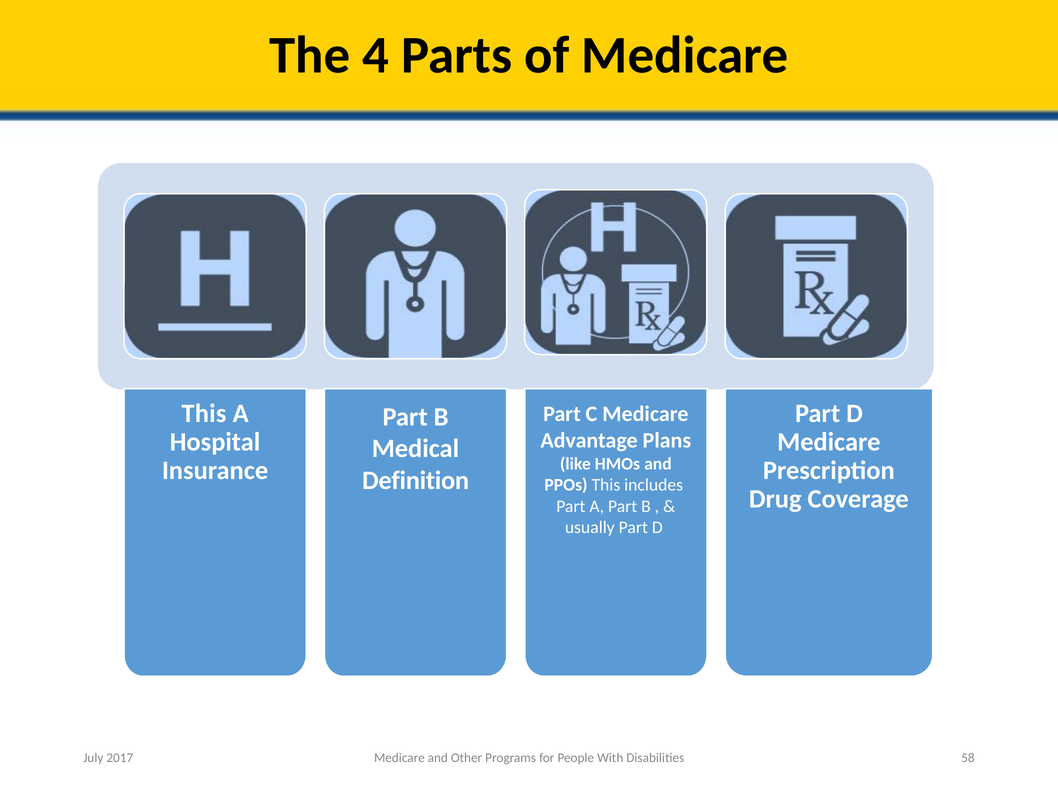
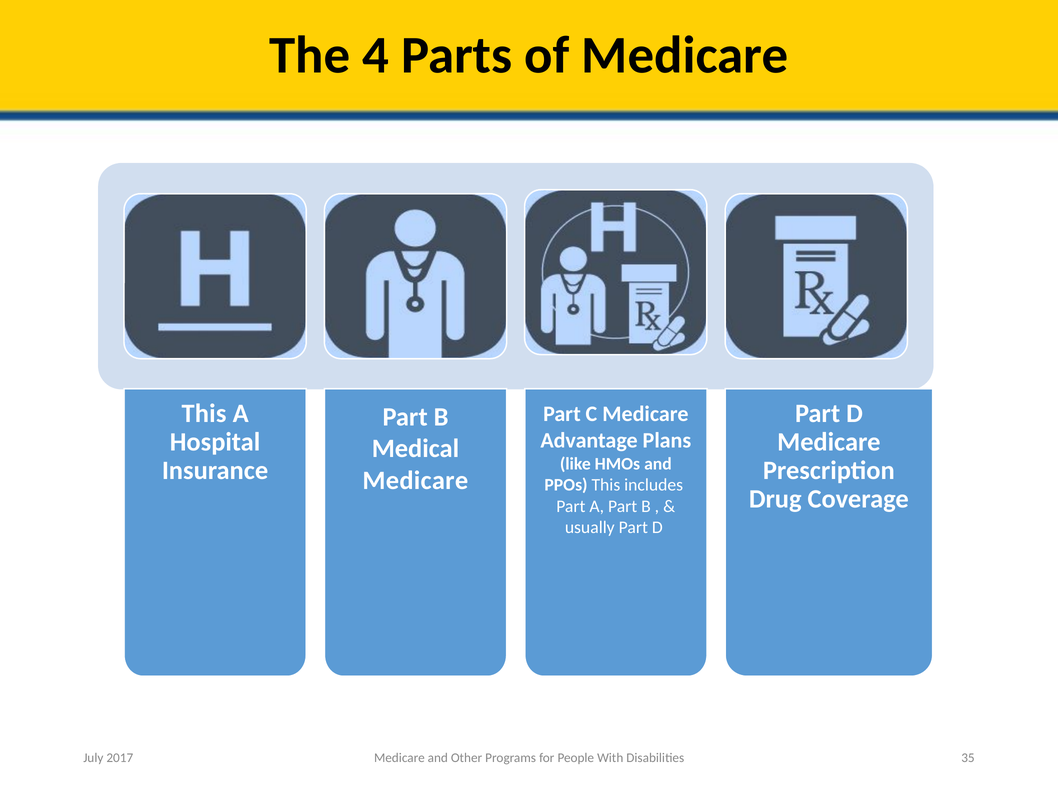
Definition at (416, 480): Definition -> Medicare
58: 58 -> 35
